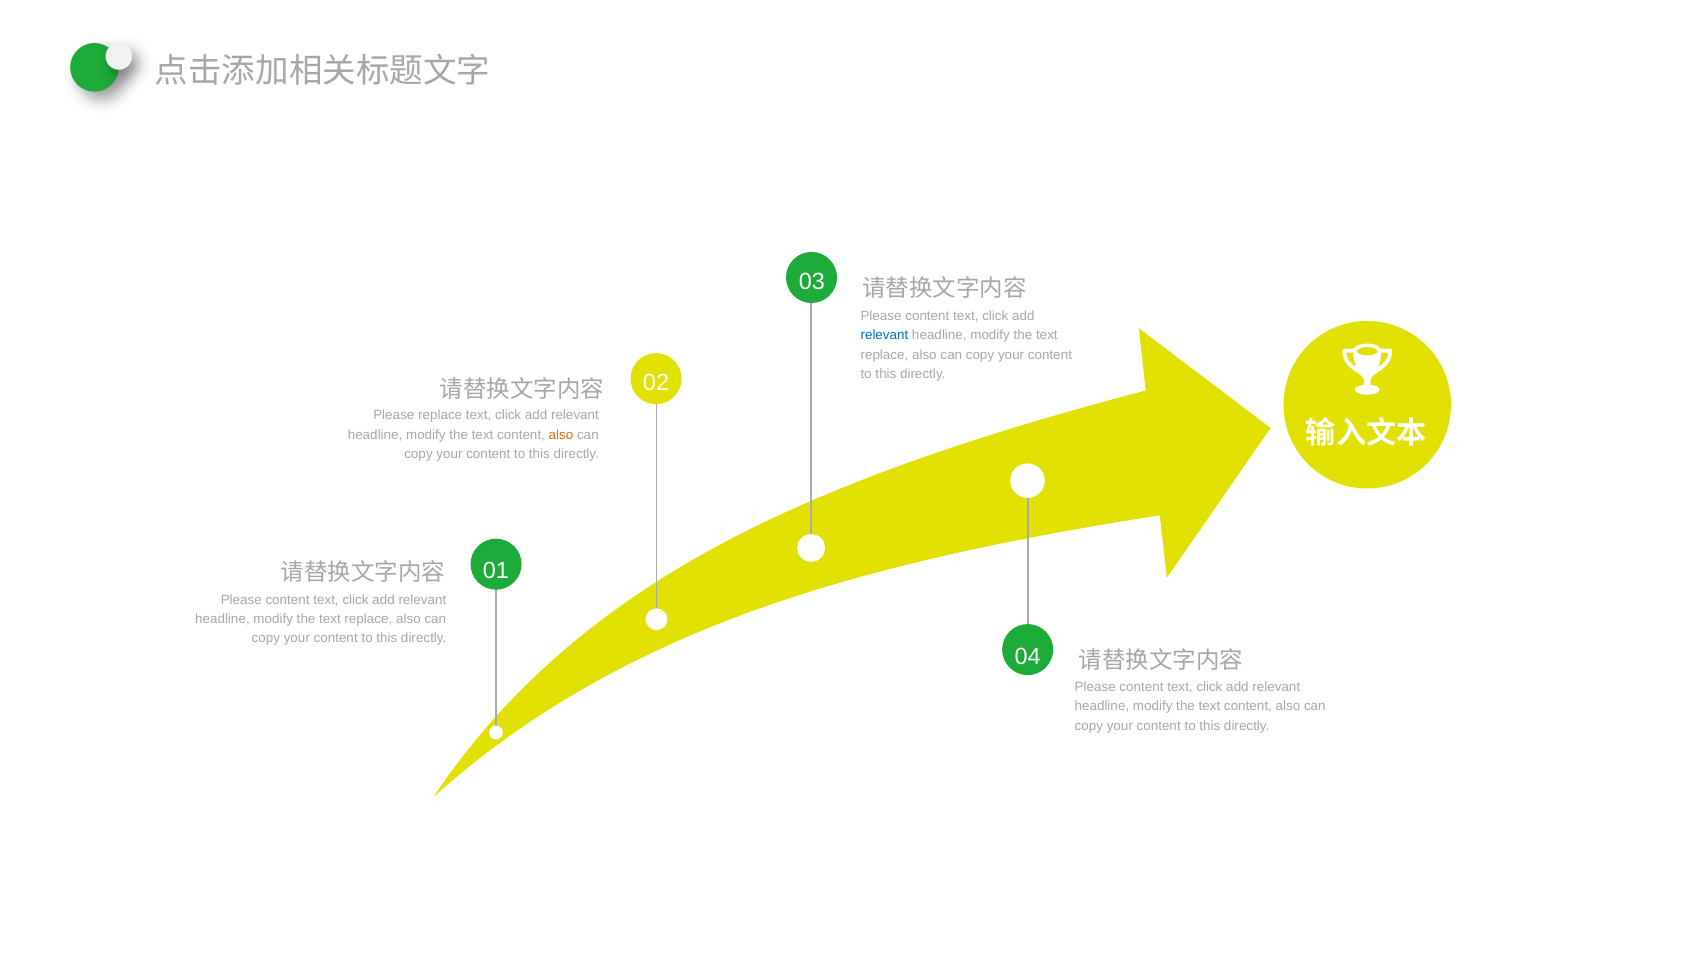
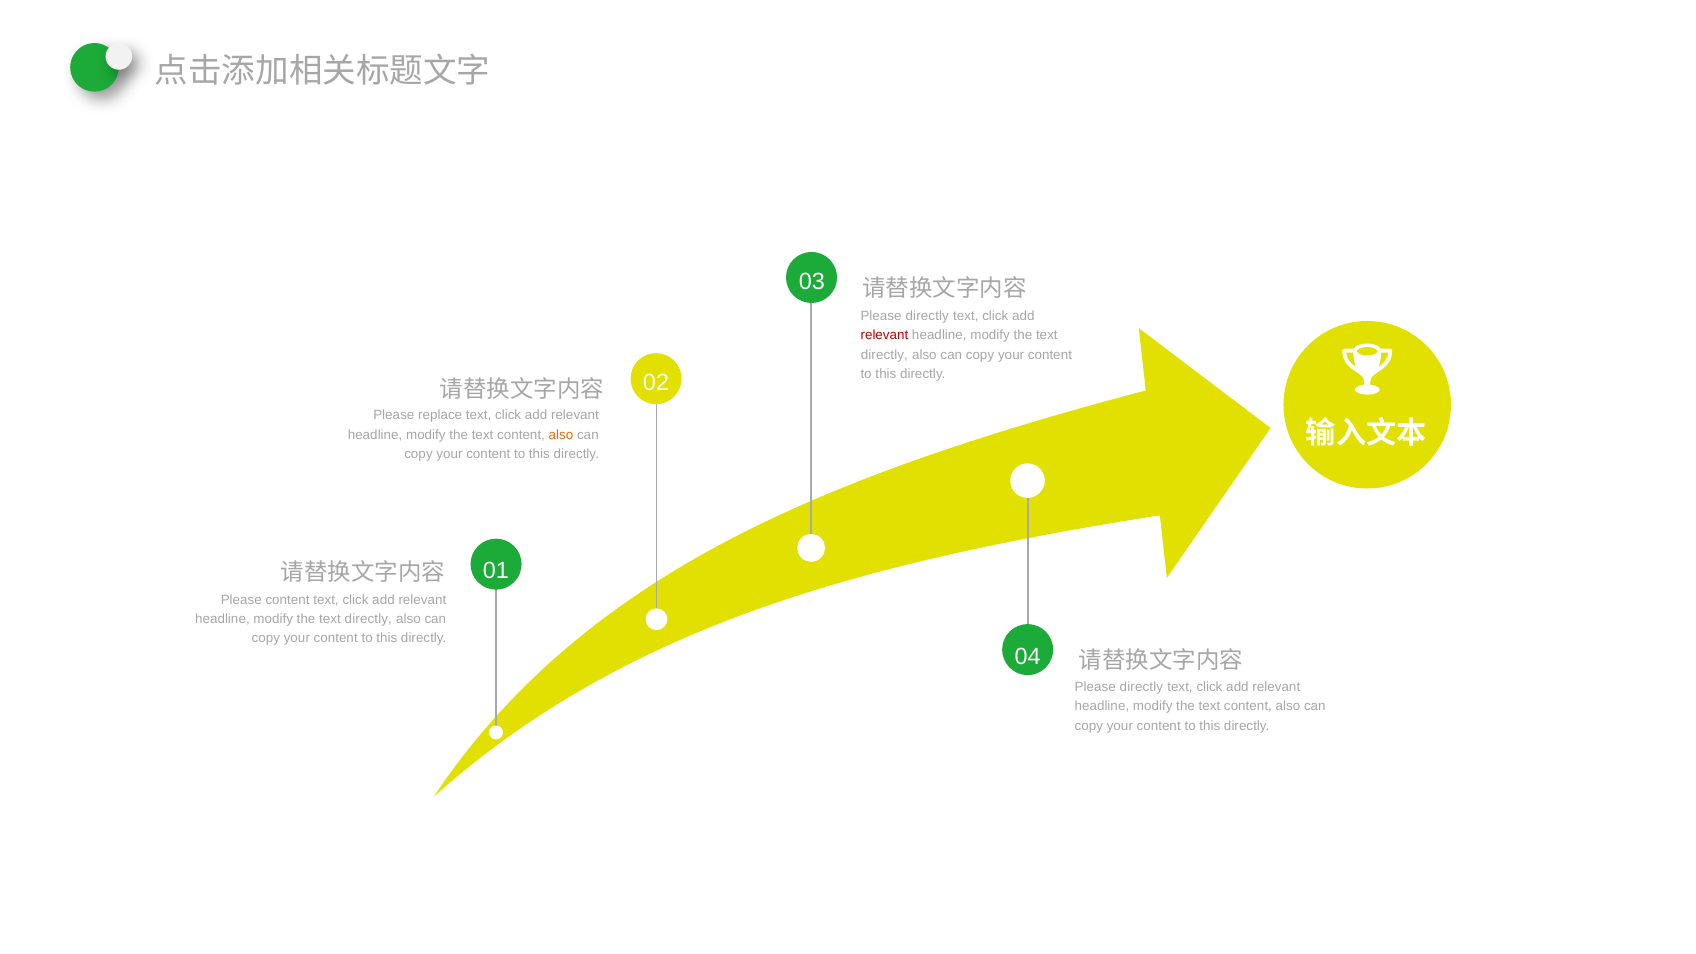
content at (927, 316): content -> directly
relevant at (884, 335) colour: blue -> red
replace at (884, 355): replace -> directly
replace at (368, 619): replace -> directly
content at (1141, 687): content -> directly
